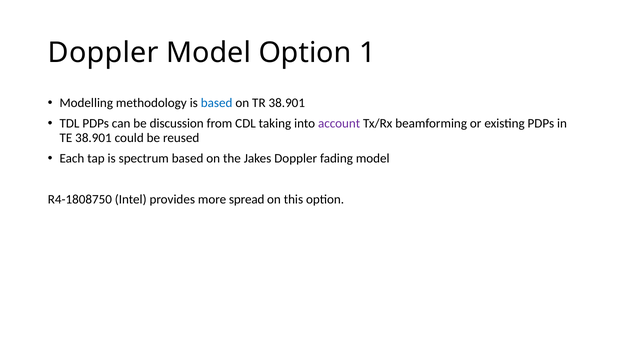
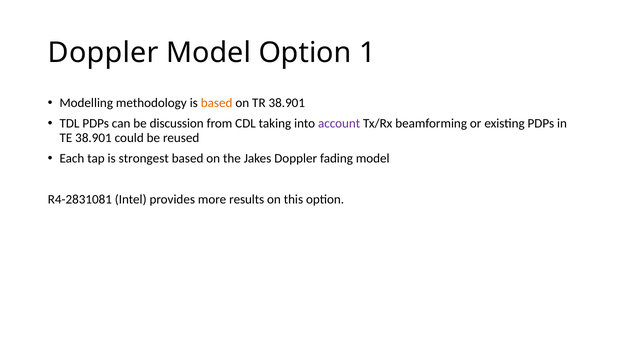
based at (217, 103) colour: blue -> orange
spectrum: spectrum -> strongest
R4-1808750: R4-1808750 -> R4-2831081
spread: spread -> results
